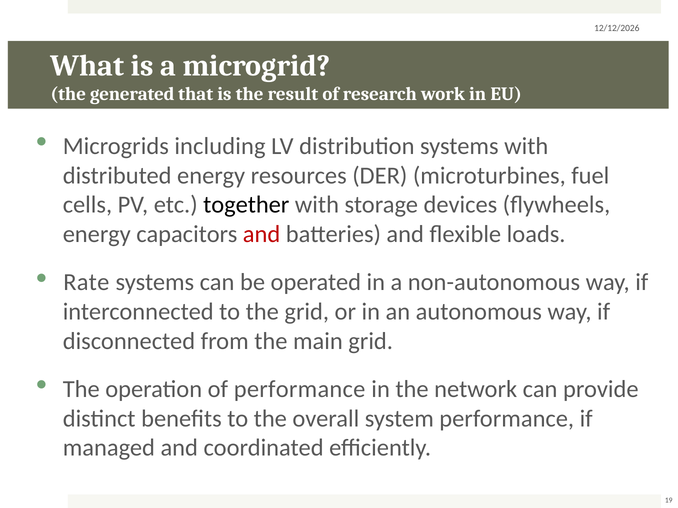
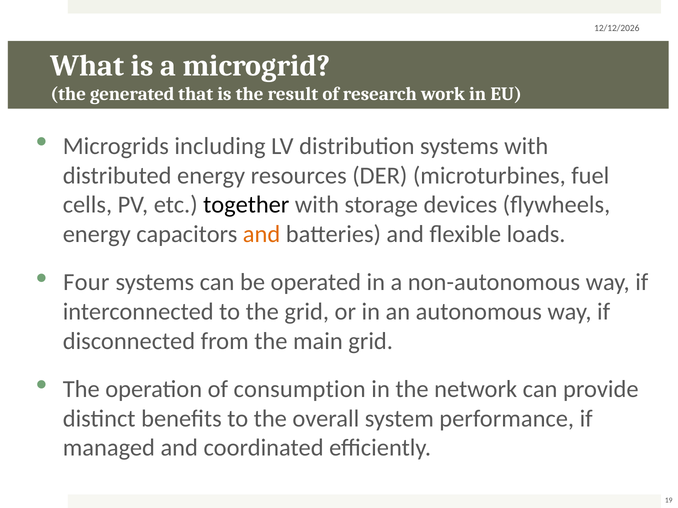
and at (262, 234) colour: red -> orange
Rate: Rate -> Four
of performance: performance -> consumption
